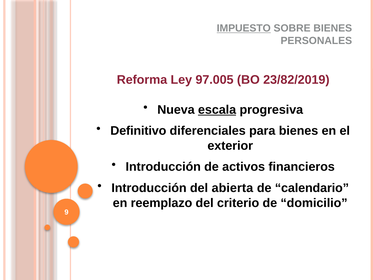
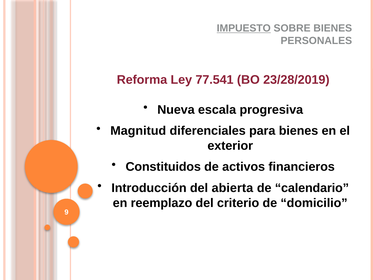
97.005: 97.005 -> 77.541
23/82/2019: 23/82/2019 -> 23/28/2019
escala underline: present -> none
Definitivo: Definitivo -> Magnitud
Introducción at (163, 167): Introducción -> Constituidos
